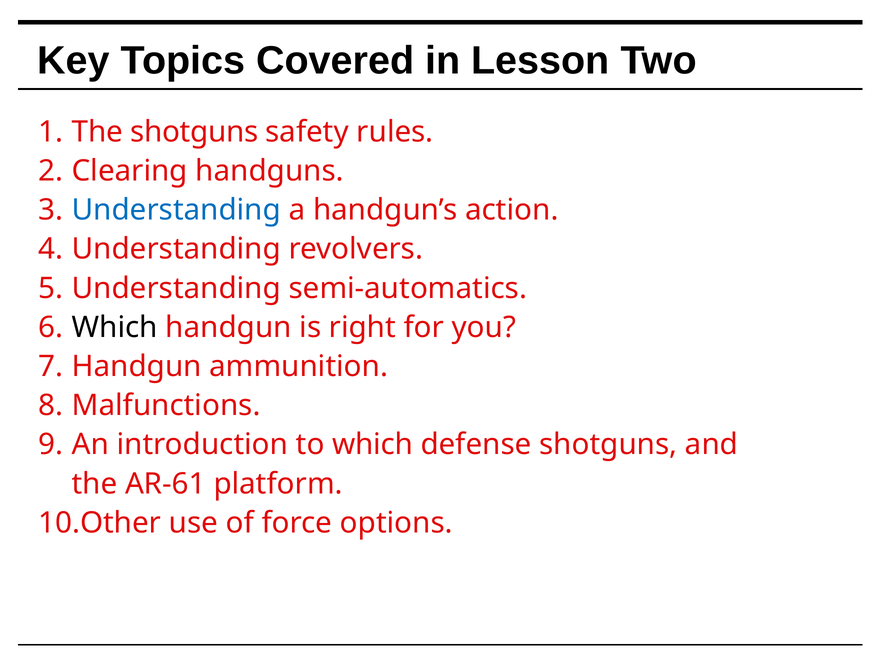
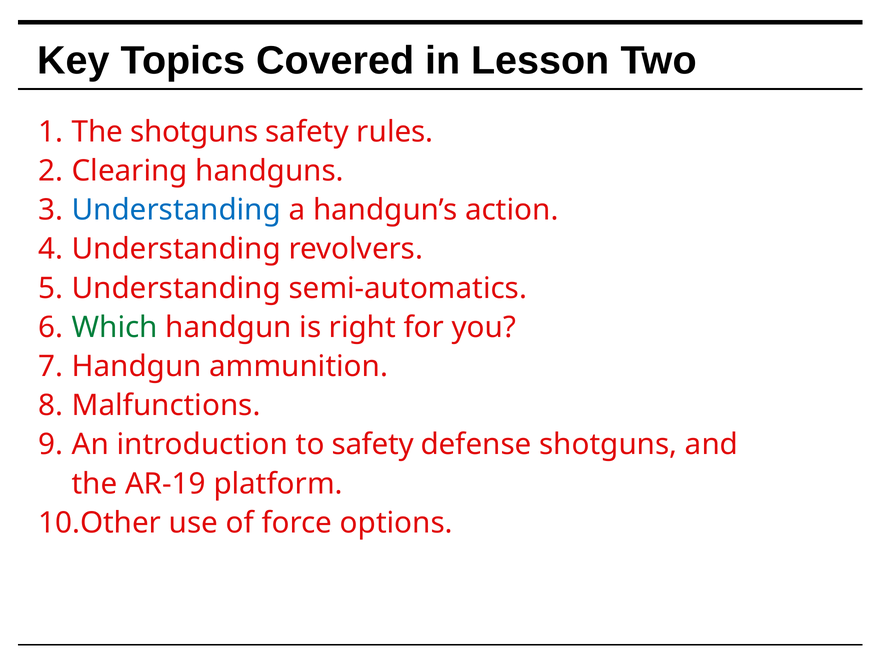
Which at (115, 327) colour: black -> green
to which: which -> safety
AR-61: AR-61 -> AR-19
